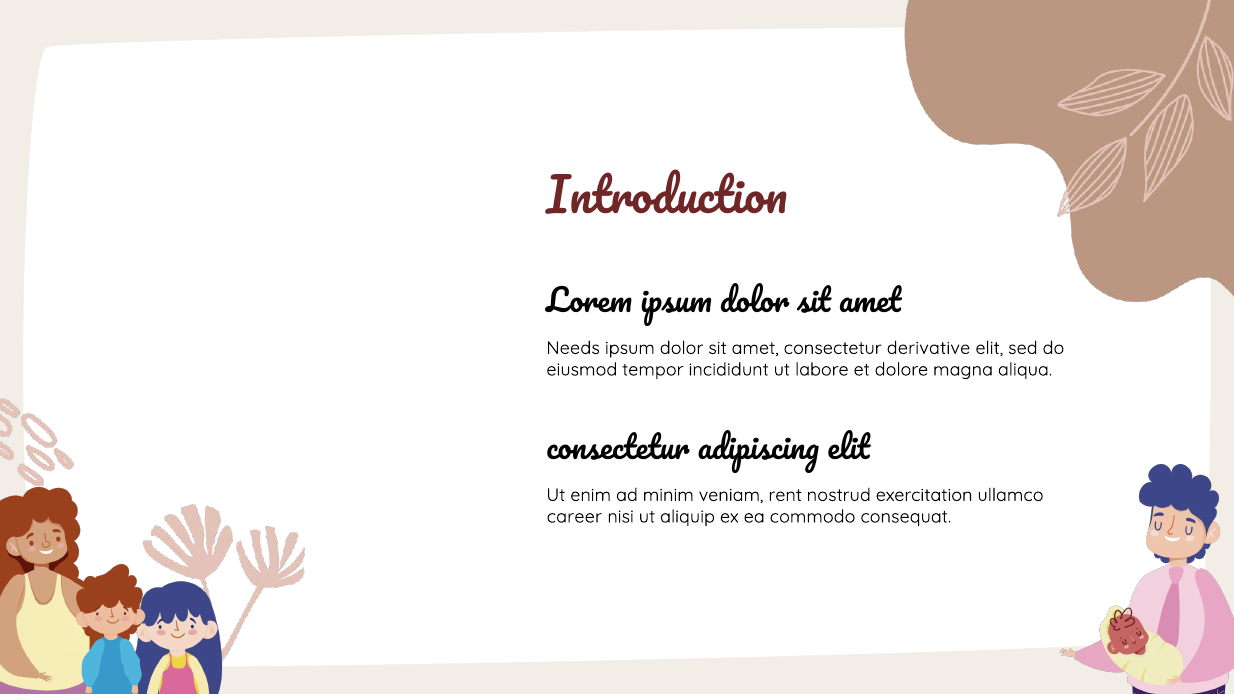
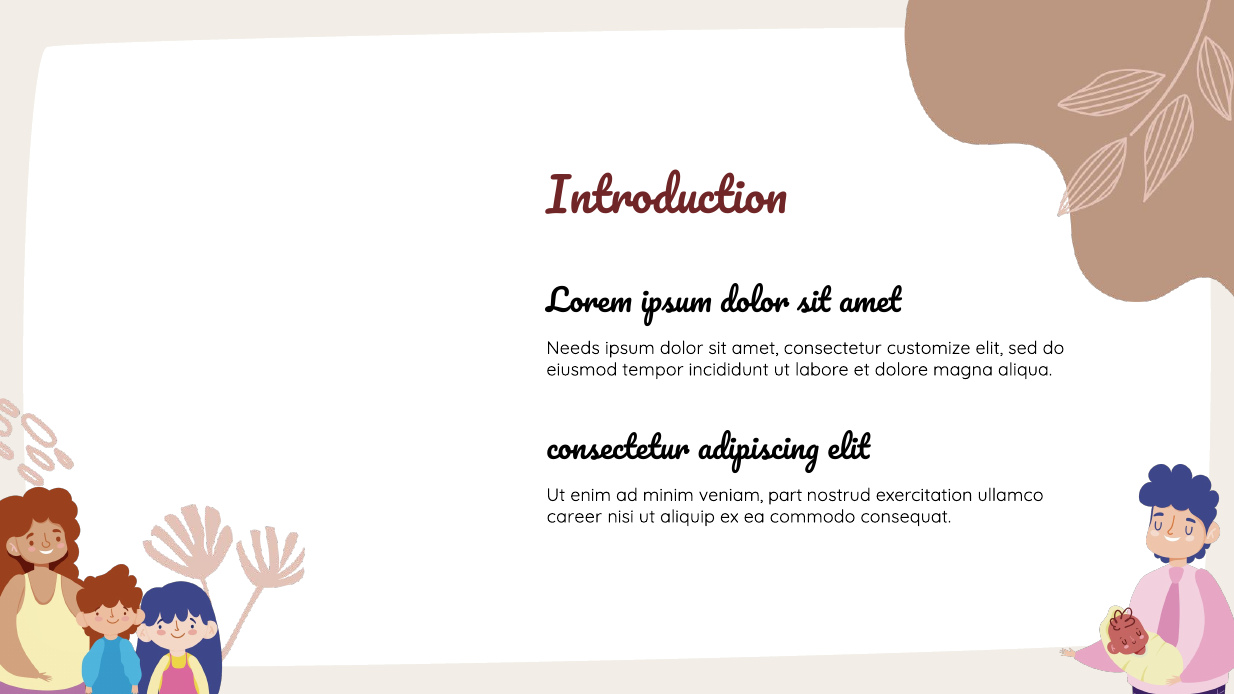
derivative: derivative -> customize
rent: rent -> part
